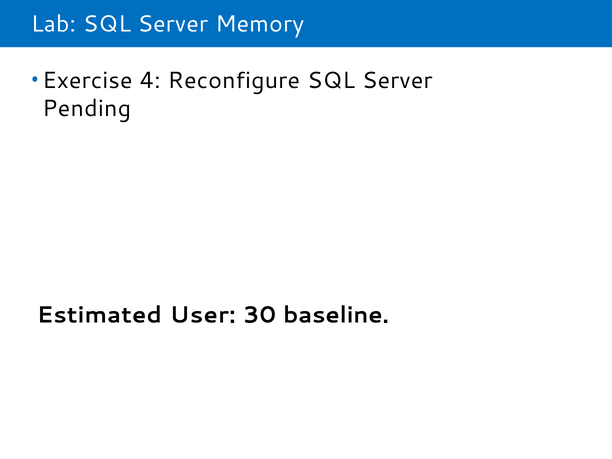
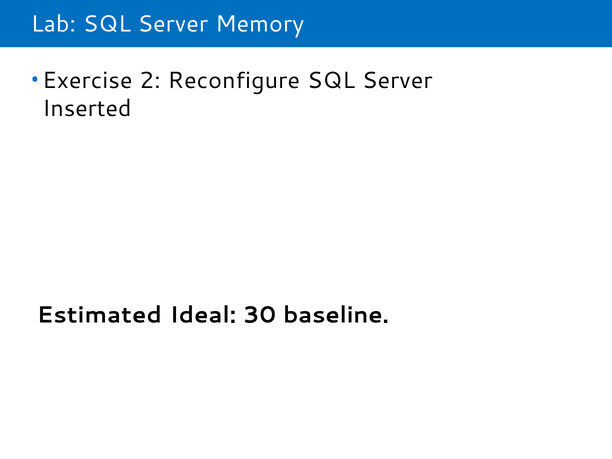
4: 4 -> 2
Pending: Pending -> Inserted
User: User -> Ideal
